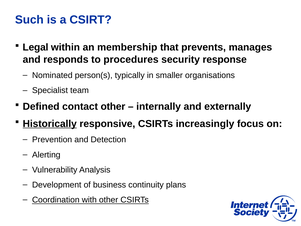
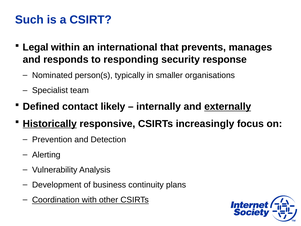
membership: membership -> international
procedures: procedures -> responding
contact other: other -> likely
externally underline: none -> present
